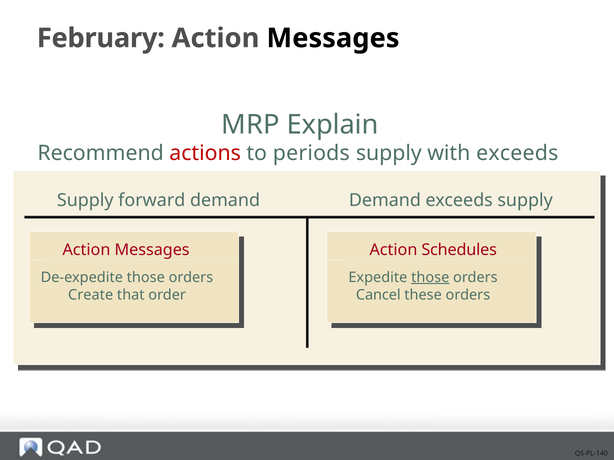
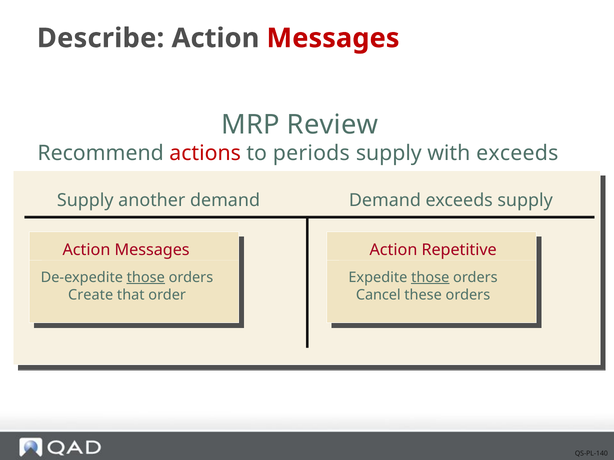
February: February -> Describe
Messages at (333, 38) colour: black -> red
Explain: Explain -> Review
forward: forward -> another
Schedules: Schedules -> Repetitive
those at (146, 278) underline: none -> present
